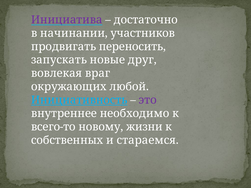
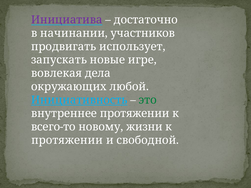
переносить: переносить -> использует
друг: друг -> игре
враг: враг -> дела
это colour: purple -> green
внутреннее необходимо: необходимо -> протяжении
собственных at (67, 140): собственных -> протяжении
стараемся: стараемся -> свободной
